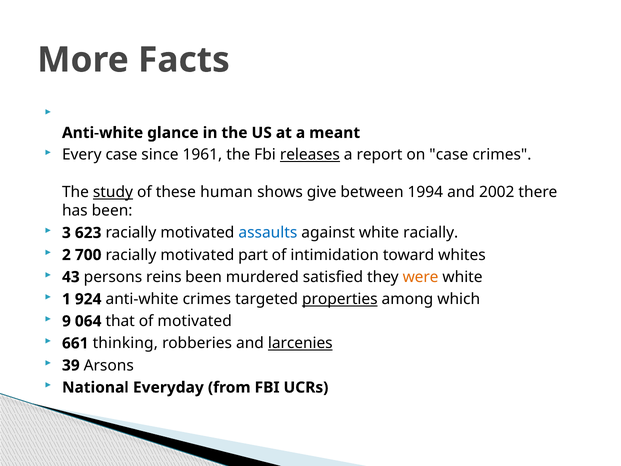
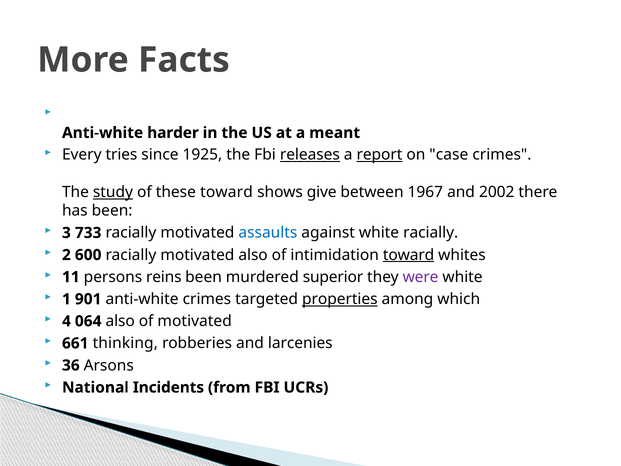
glance: glance -> harder
Every case: case -> tries
1961: 1961 -> 1925
report underline: none -> present
these human: human -> toward
1994: 1994 -> 1967
623: 623 -> 733
700: 700 -> 600
motivated part: part -> also
toward at (409, 255) underline: none -> present
43: 43 -> 11
satisfied: satisfied -> superior
were colour: orange -> purple
924: 924 -> 901
9: 9 -> 4
064 that: that -> also
larcenies underline: present -> none
39: 39 -> 36
Everyday: Everyday -> Incidents
